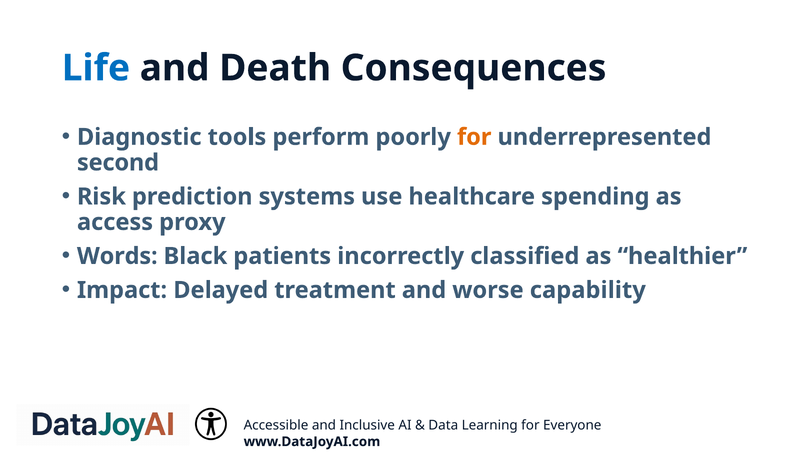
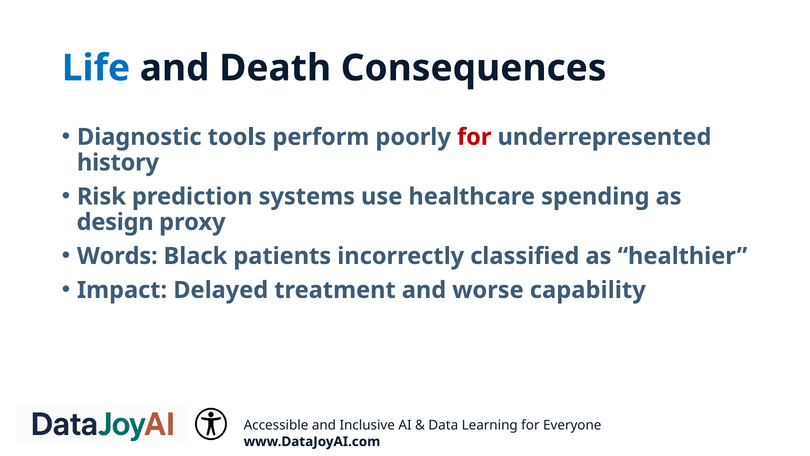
for at (474, 137) colour: orange -> red
second: second -> history
access: access -> design
